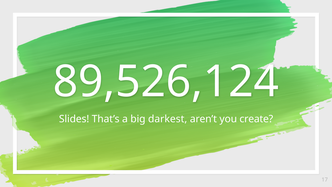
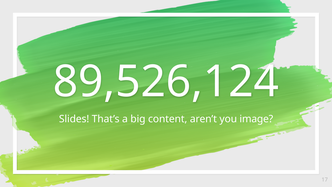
darkest: darkest -> content
create: create -> image
